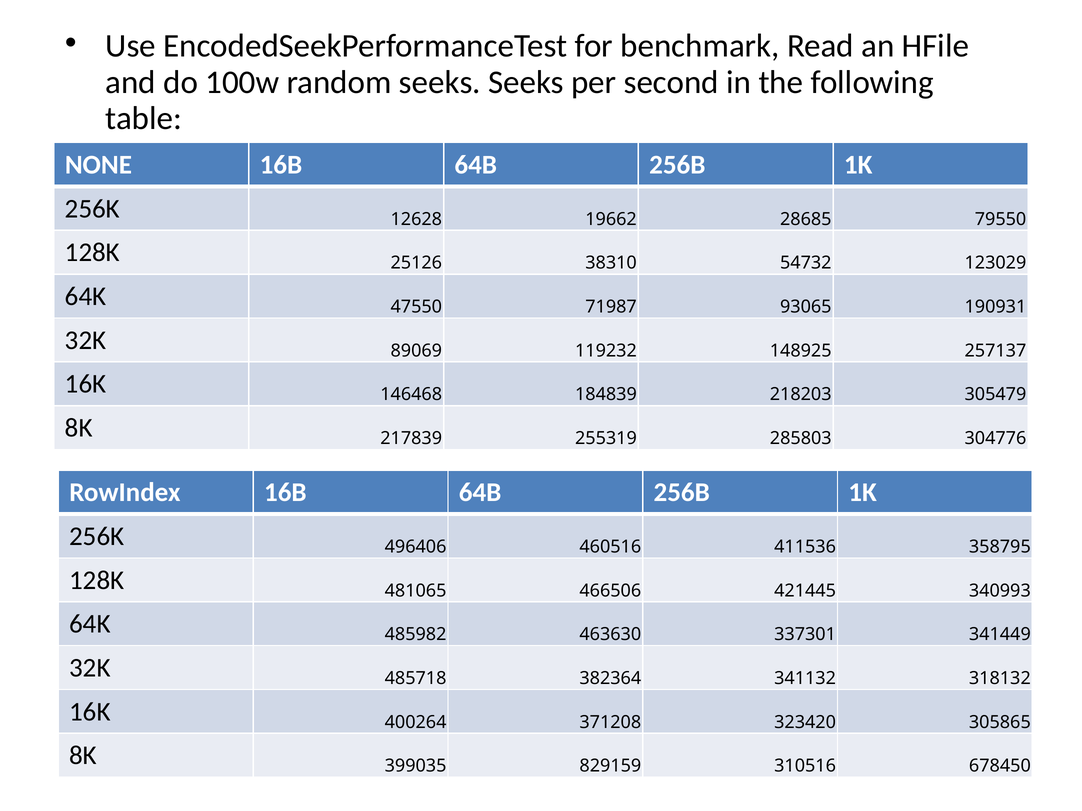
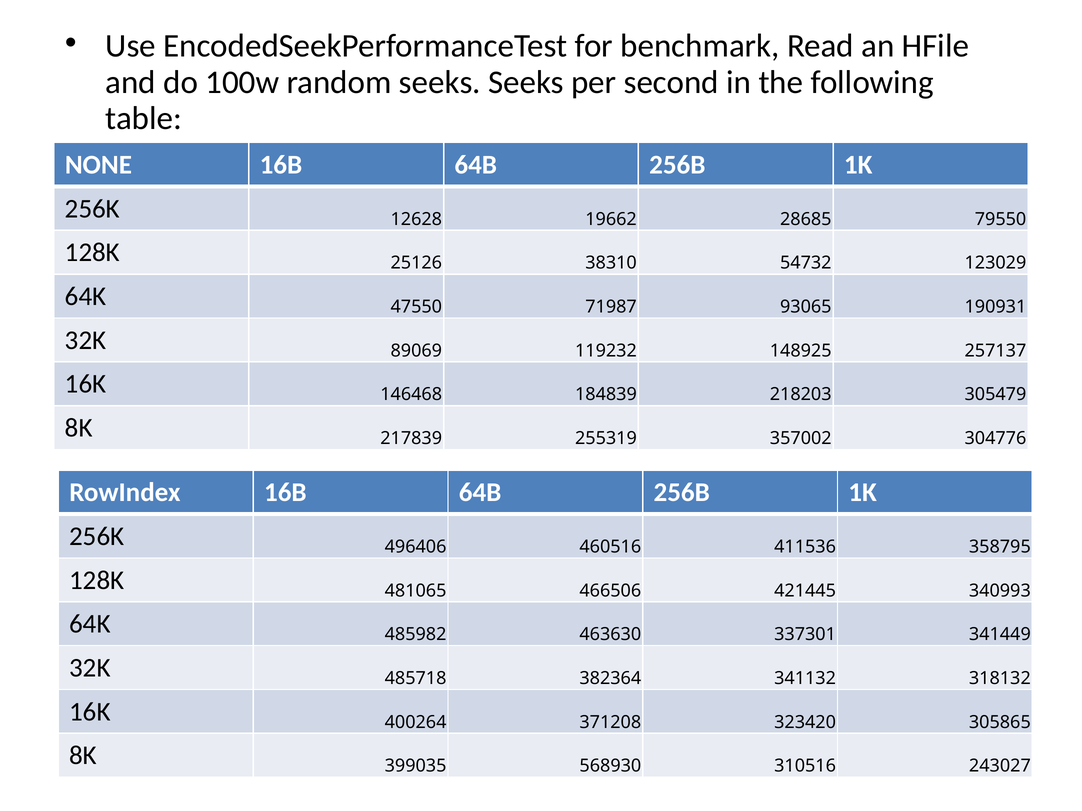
285803: 285803 -> 357002
829159: 829159 -> 568930
678450: 678450 -> 243027
